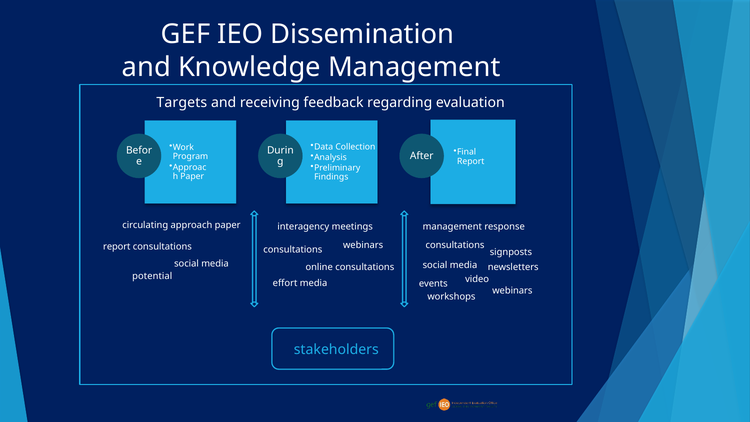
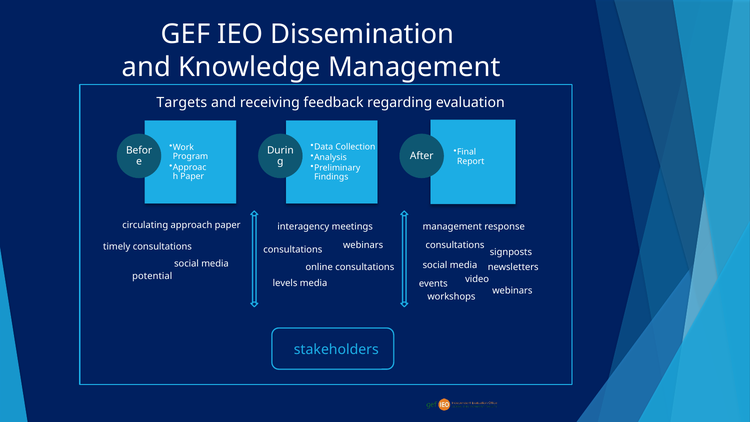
report at (117, 247): report -> timely
effort: effort -> levels
